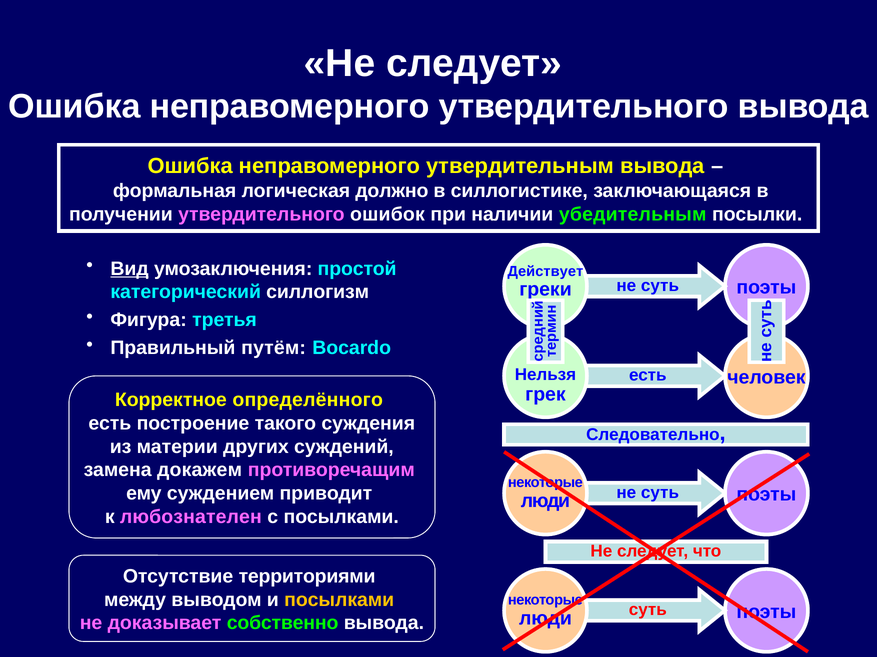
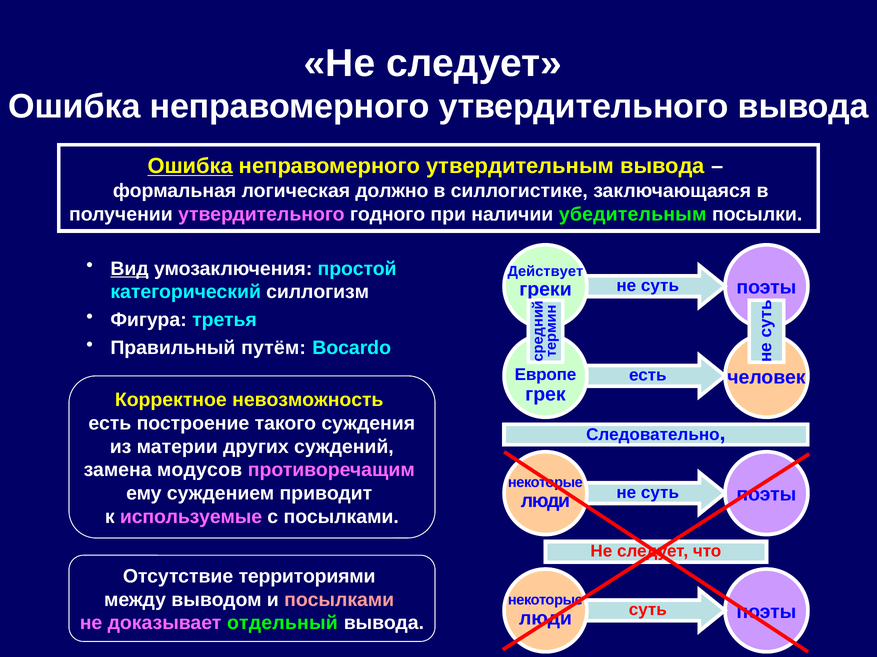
Ошибка at (190, 166) underline: none -> present
ошибок: ошибок -> годного
Нельзя: Нельзя -> Европе
определённого: определённого -> невозможность
докажем: докажем -> модусов
любознателен: любознателен -> используемые
посылками at (339, 600) colour: yellow -> pink
собственно: собственно -> отдельный
